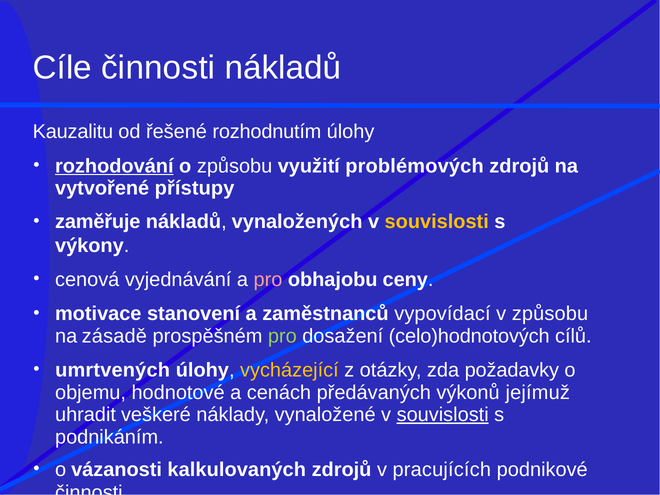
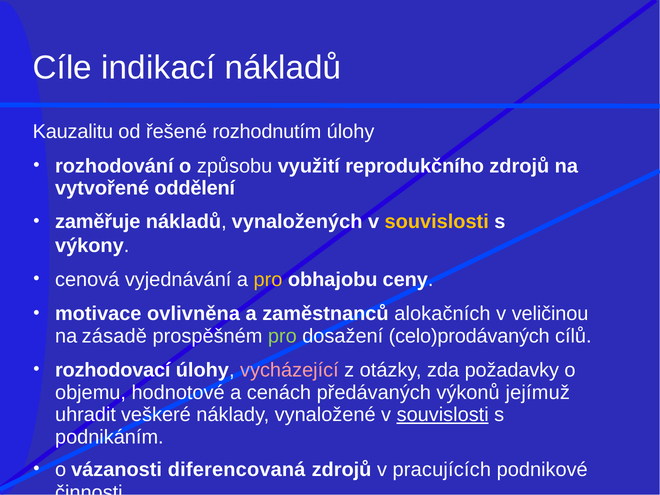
Cíle činnosti: činnosti -> indikací
rozhodování underline: present -> none
problémových: problémových -> reprodukčního
přístupy: přístupy -> oddělení
pro at (268, 280) colour: pink -> yellow
stanovení: stanovení -> ovlivněna
vypovídací: vypovídací -> alokačních
v způsobu: způsobu -> veličinou
celo)hodnotových: celo)hodnotových -> celo)prodávaných
umrtvených: umrtvených -> rozhodovací
vycházející colour: yellow -> pink
kalkulovaných: kalkulovaných -> diferencovaná
